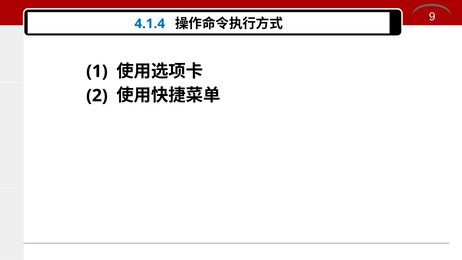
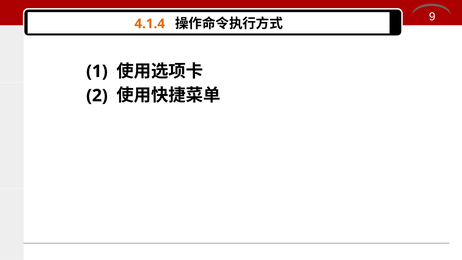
4.1.4 colour: blue -> orange
